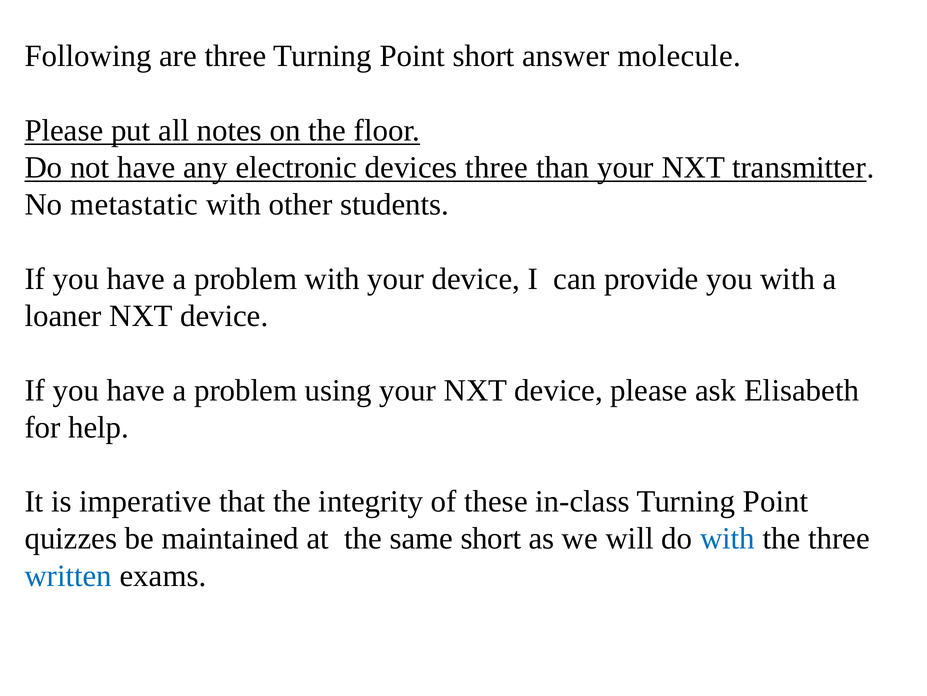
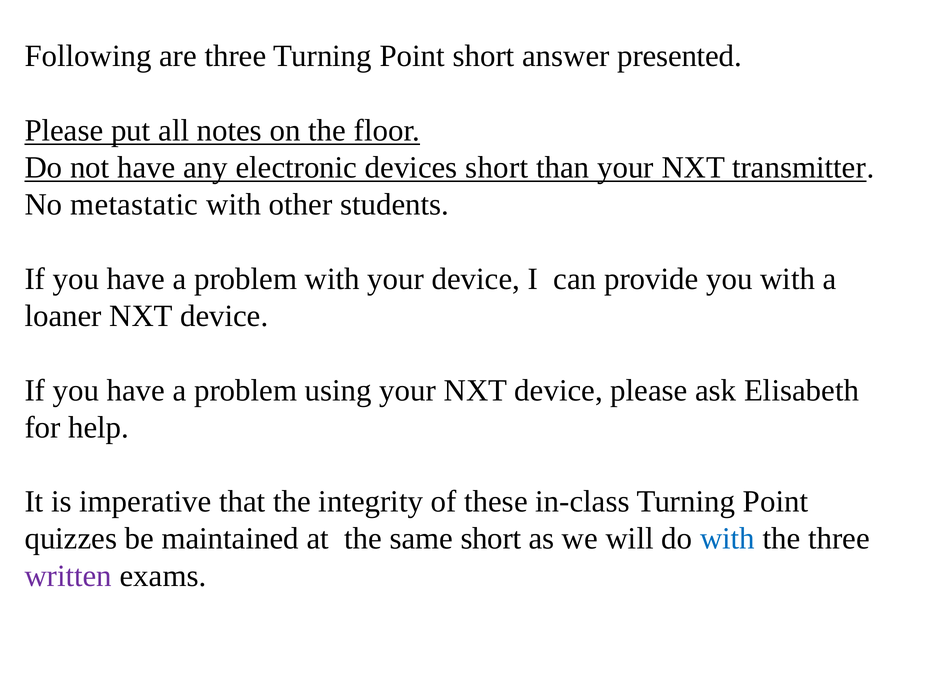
molecule: molecule -> presented
devices three: three -> short
written colour: blue -> purple
